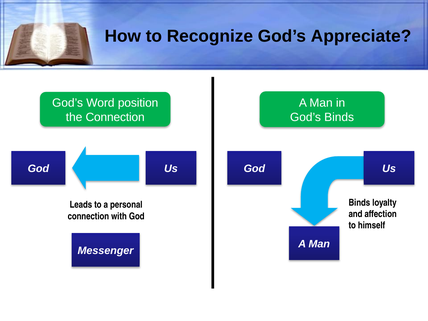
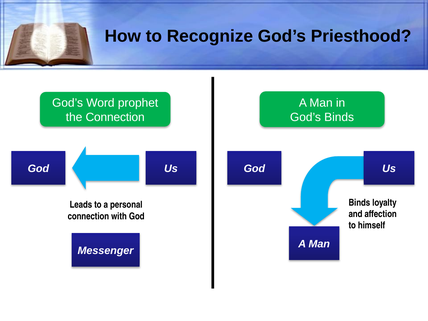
Appreciate: Appreciate -> Priesthood
position: position -> prophet
